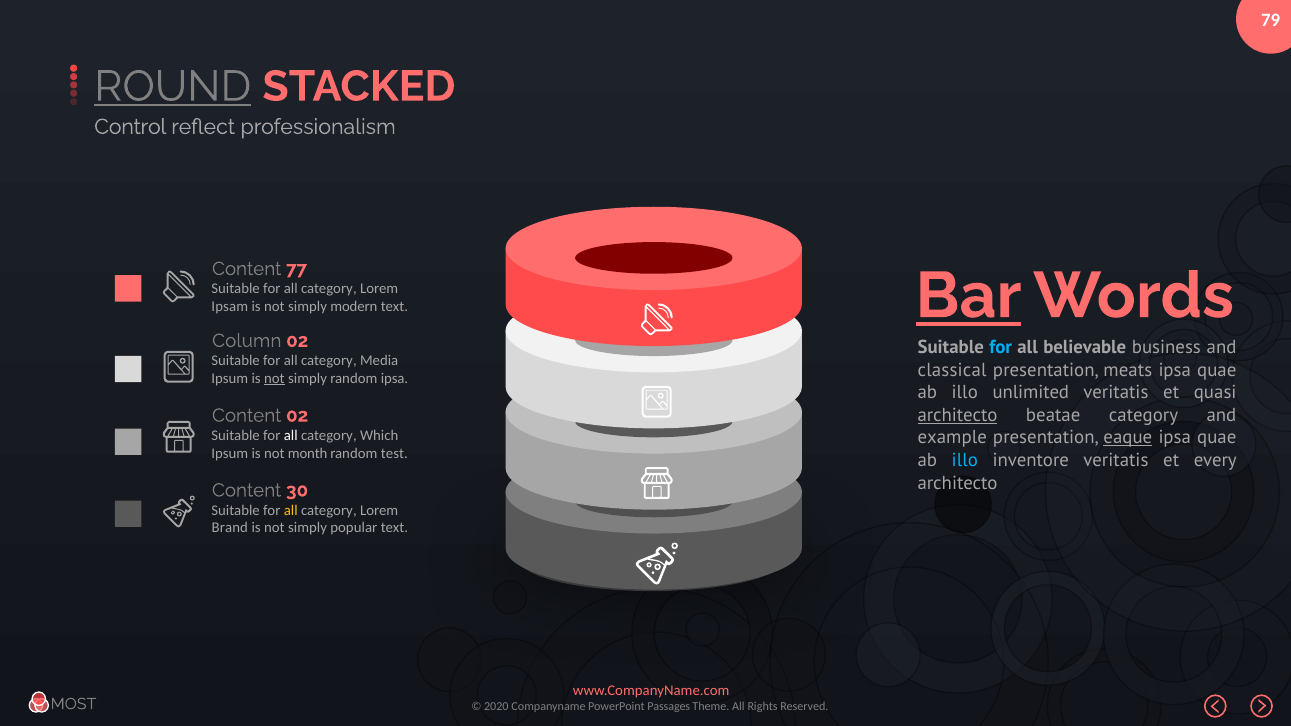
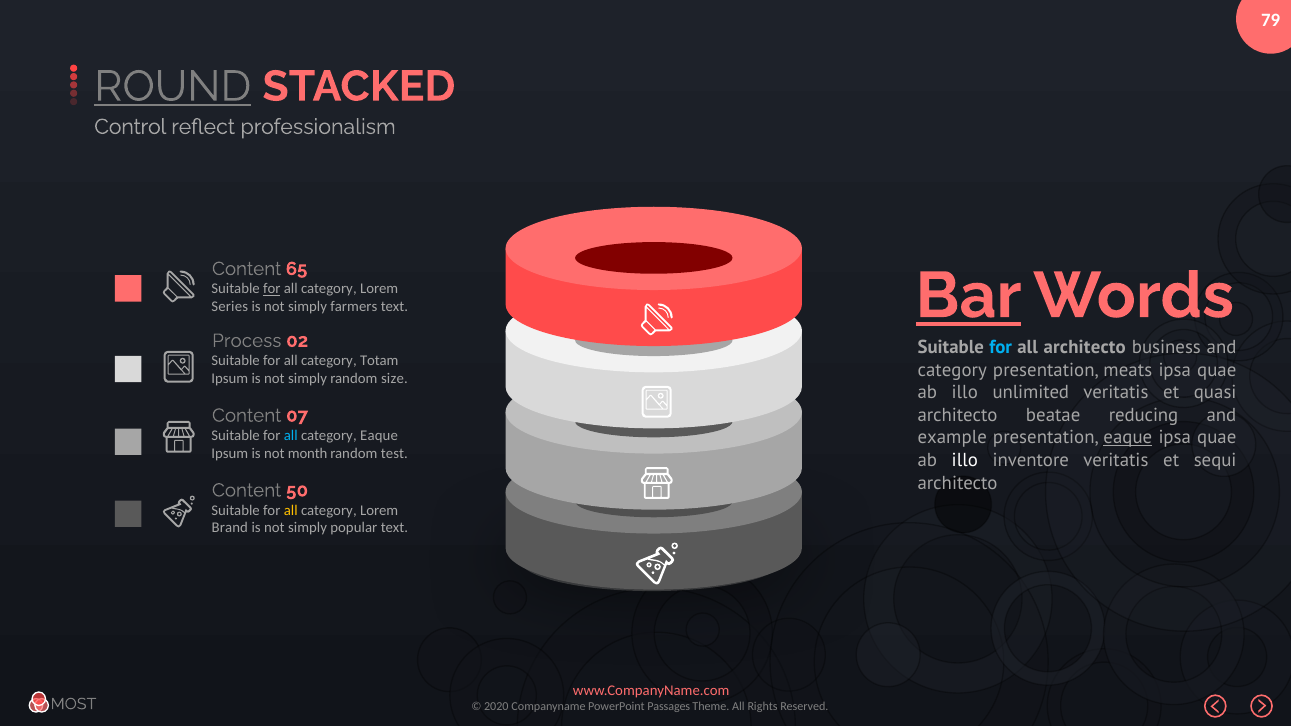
77: 77 -> 65
for at (272, 289) underline: none -> present
Ipsam: Ipsam -> Series
modern: modern -> farmers
Column: Column -> Process
all believable: believable -> architecto
Media: Media -> Totam
classical at (952, 370): classical -> category
not at (274, 379) underline: present -> none
random ipsa: ipsa -> size
Content 02: 02 -> 07
architecto at (958, 415) underline: present -> none
beatae category: category -> reducing
all at (291, 436) colour: white -> light blue
category Which: Which -> Eaque
illo at (965, 460) colour: light blue -> white
every: every -> sequi
30: 30 -> 50
